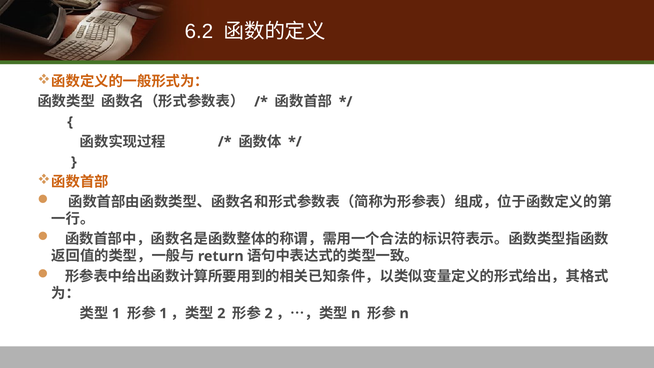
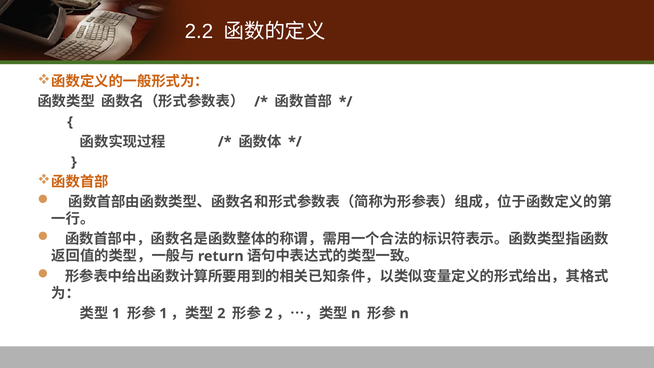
6.2: 6.2 -> 2.2
